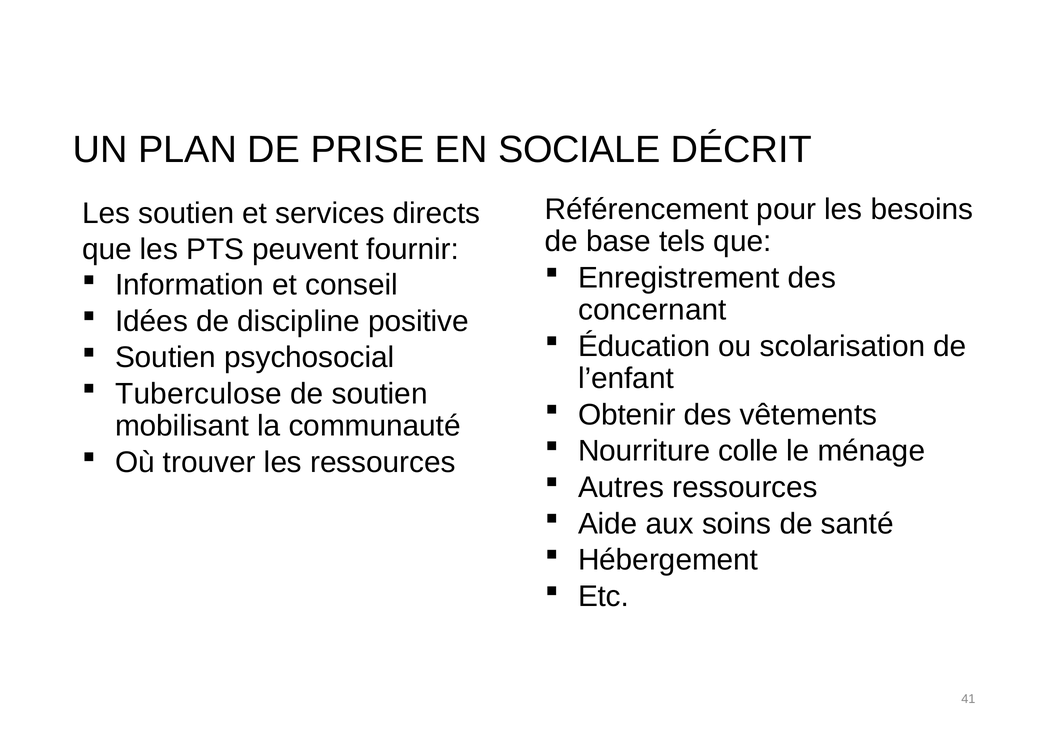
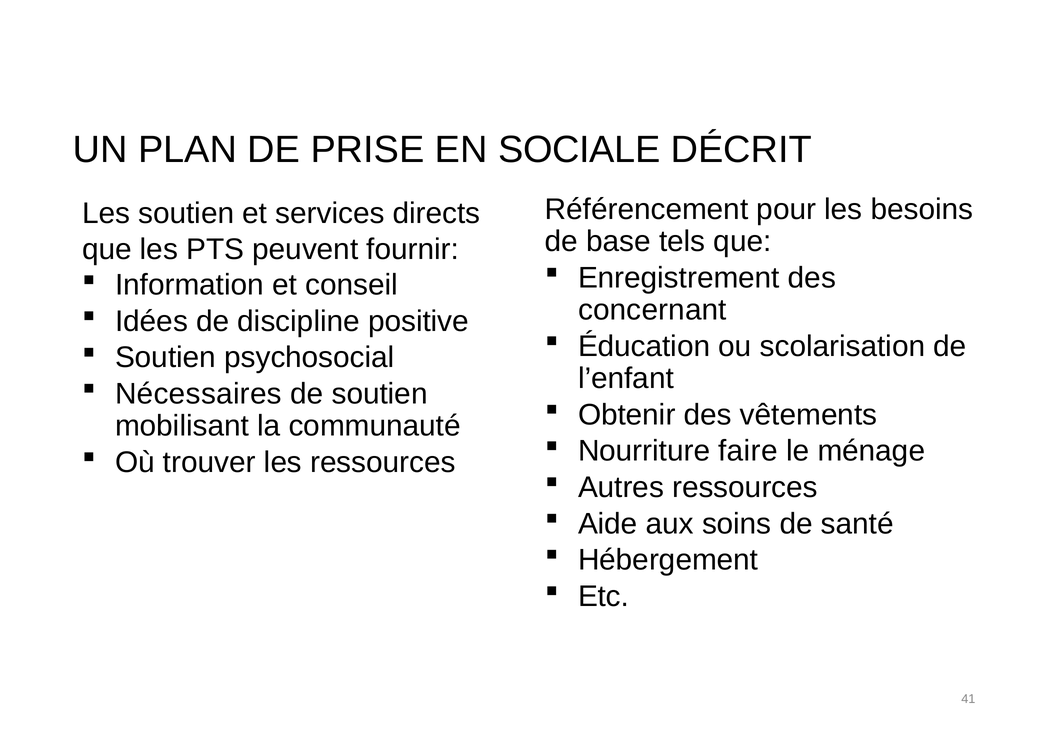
Tuberculose: Tuberculose -> Nécessaires
colle: colle -> faire
